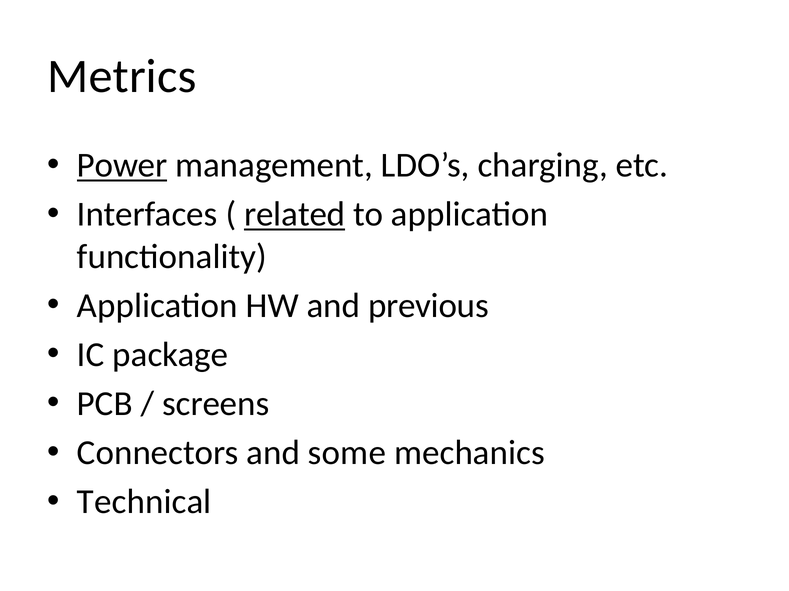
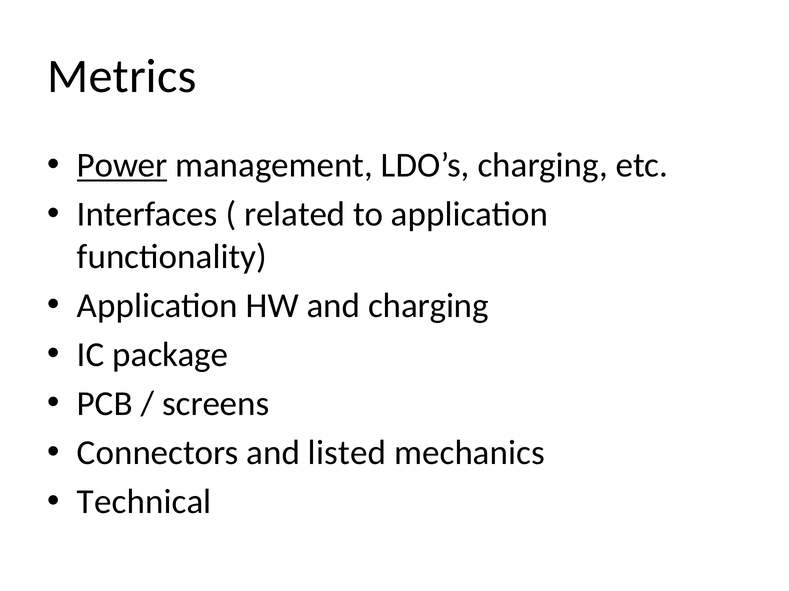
related underline: present -> none
and previous: previous -> charging
some: some -> listed
